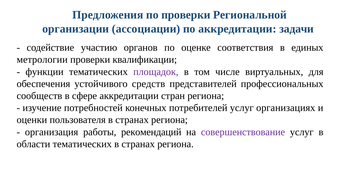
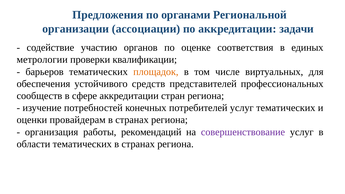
по проверки: проверки -> органами
функции: функции -> барьеров
площадок colour: purple -> orange
услуг организациях: организациях -> тематических
пользователя: пользователя -> провайдерам
